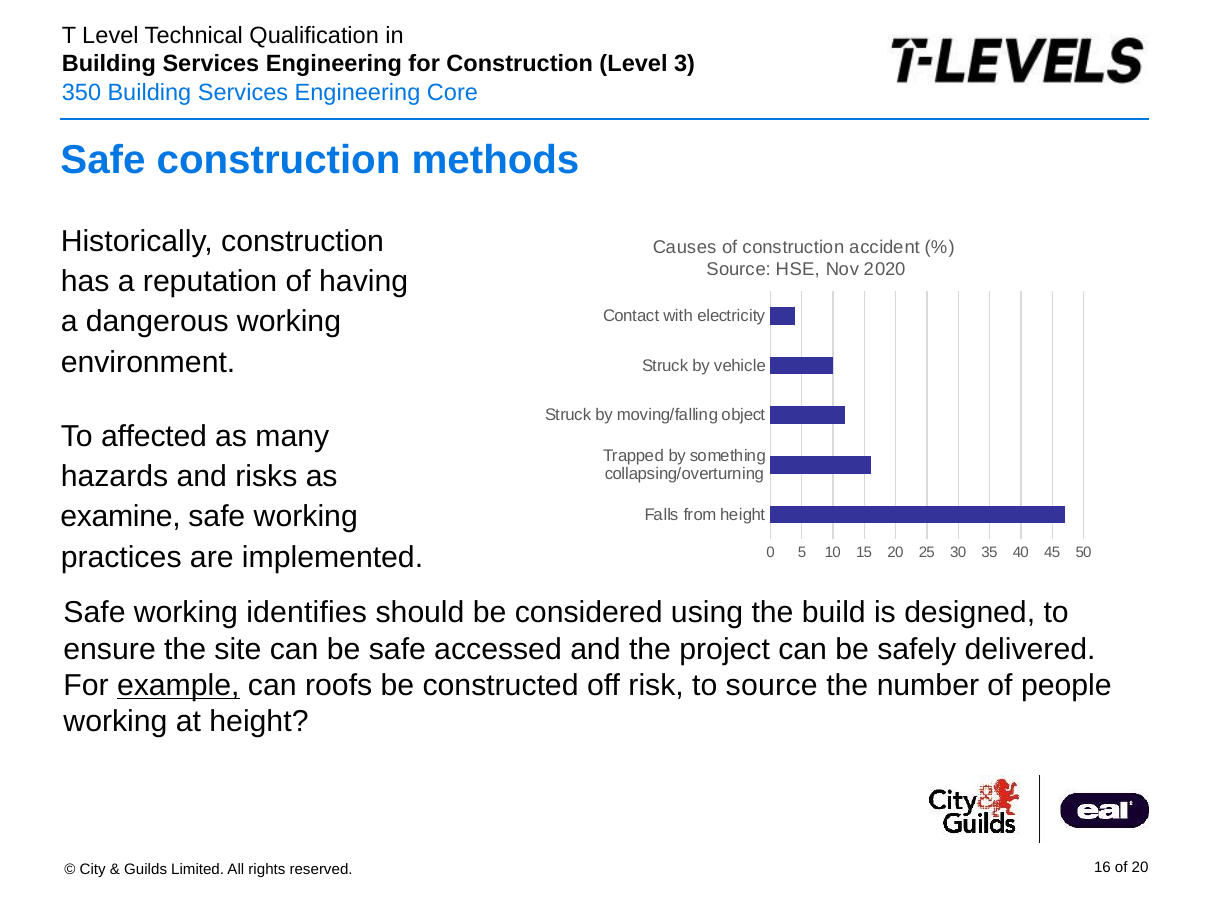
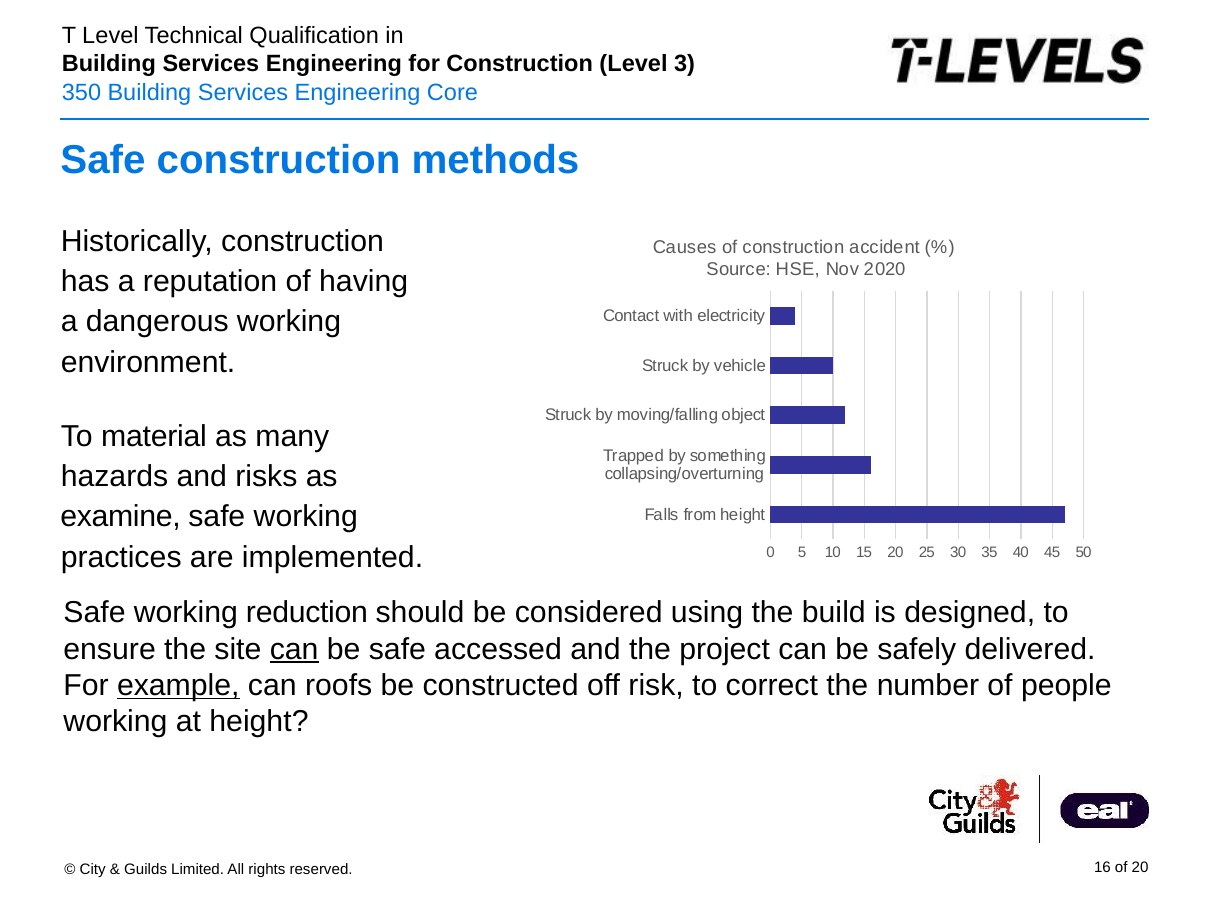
affected: affected -> material
identifies: identifies -> reduction
can at (294, 649) underline: none -> present
to source: source -> correct
